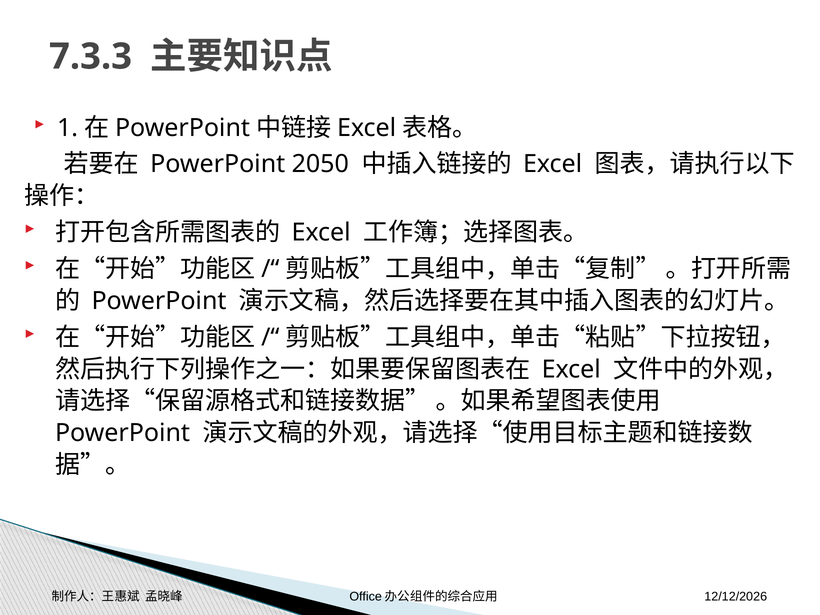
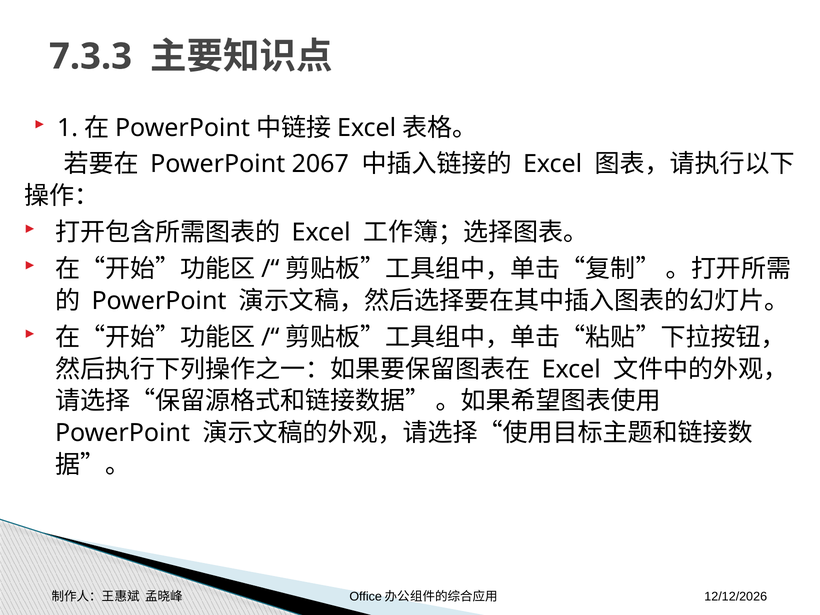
2050: 2050 -> 2067
